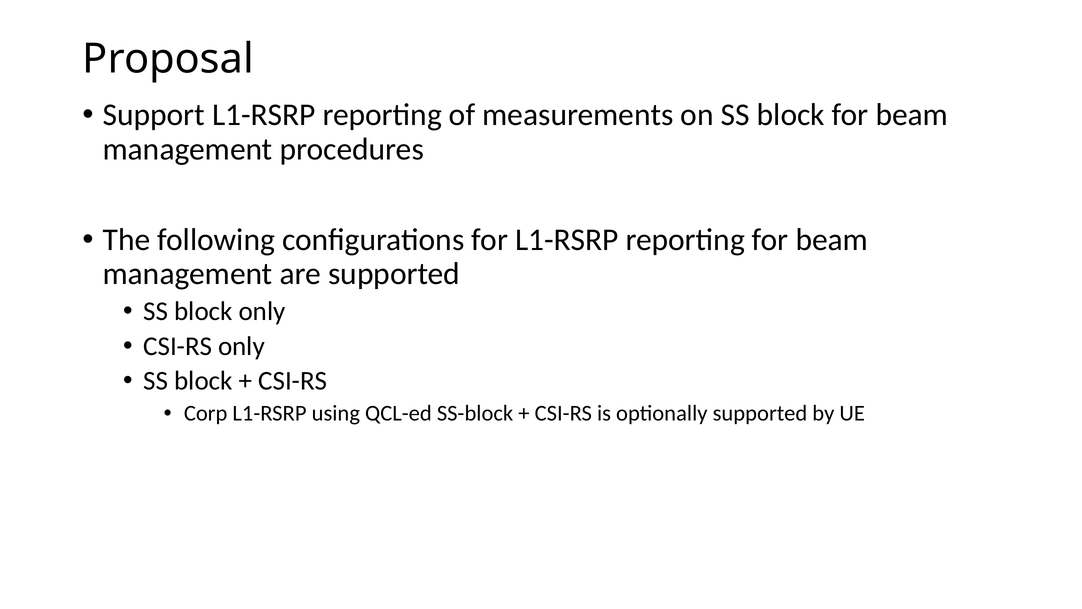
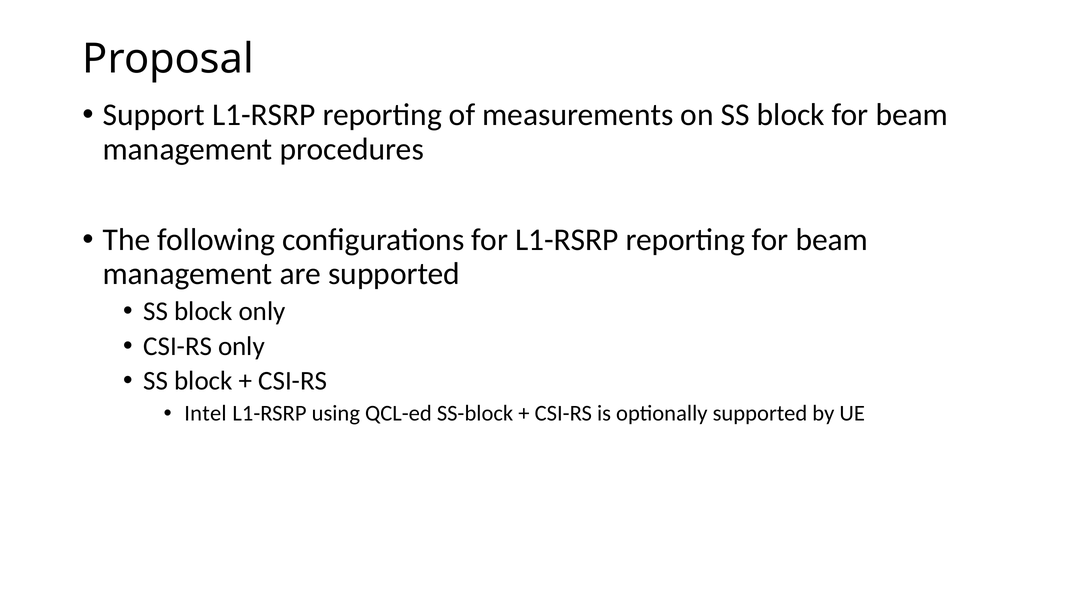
Corp: Corp -> Intel
